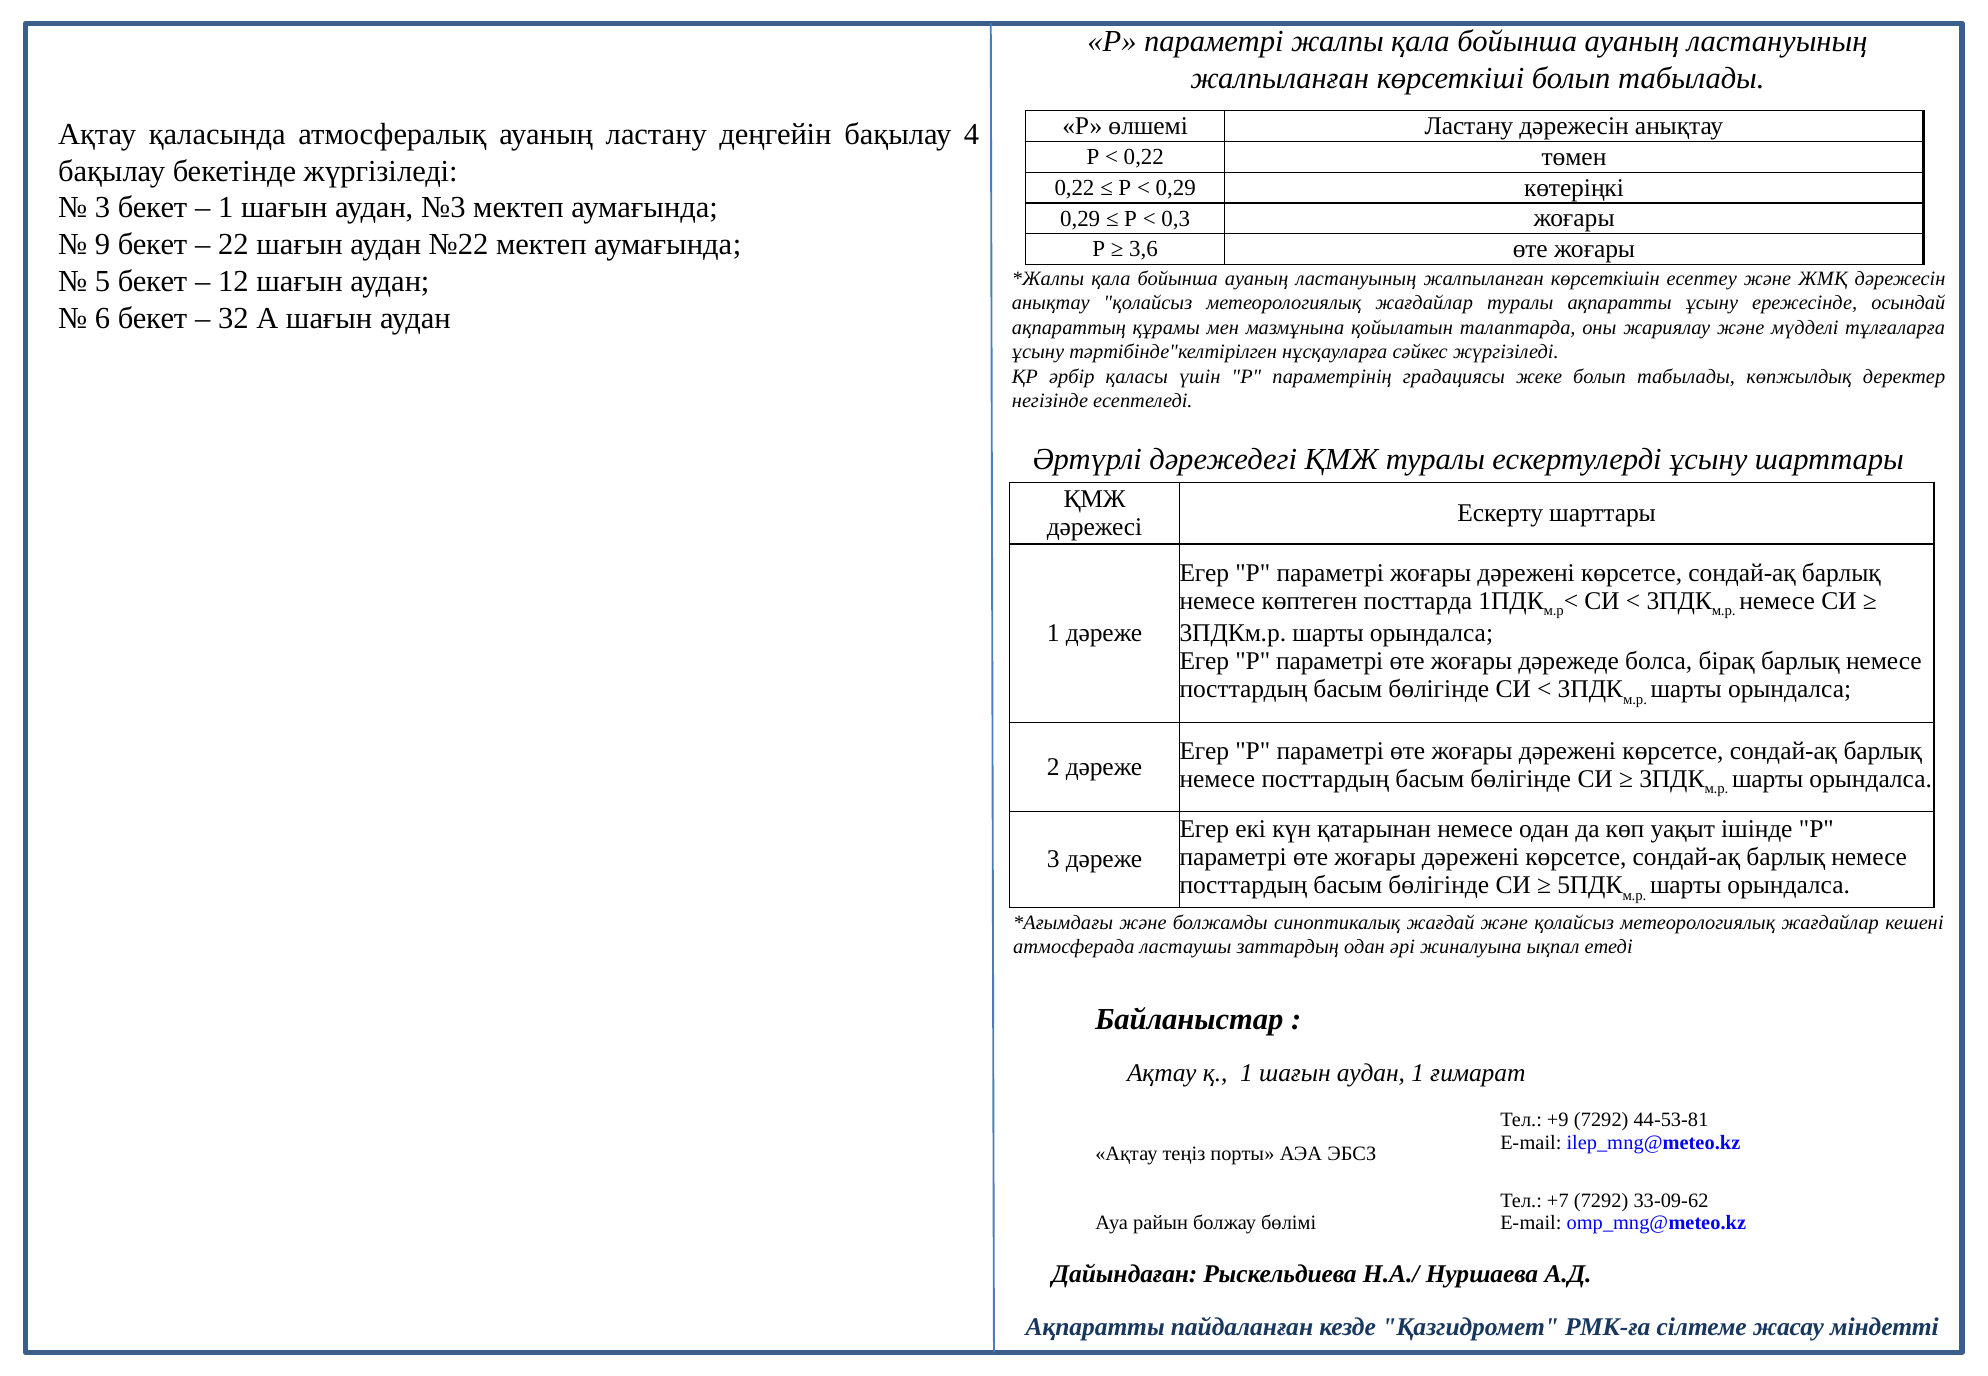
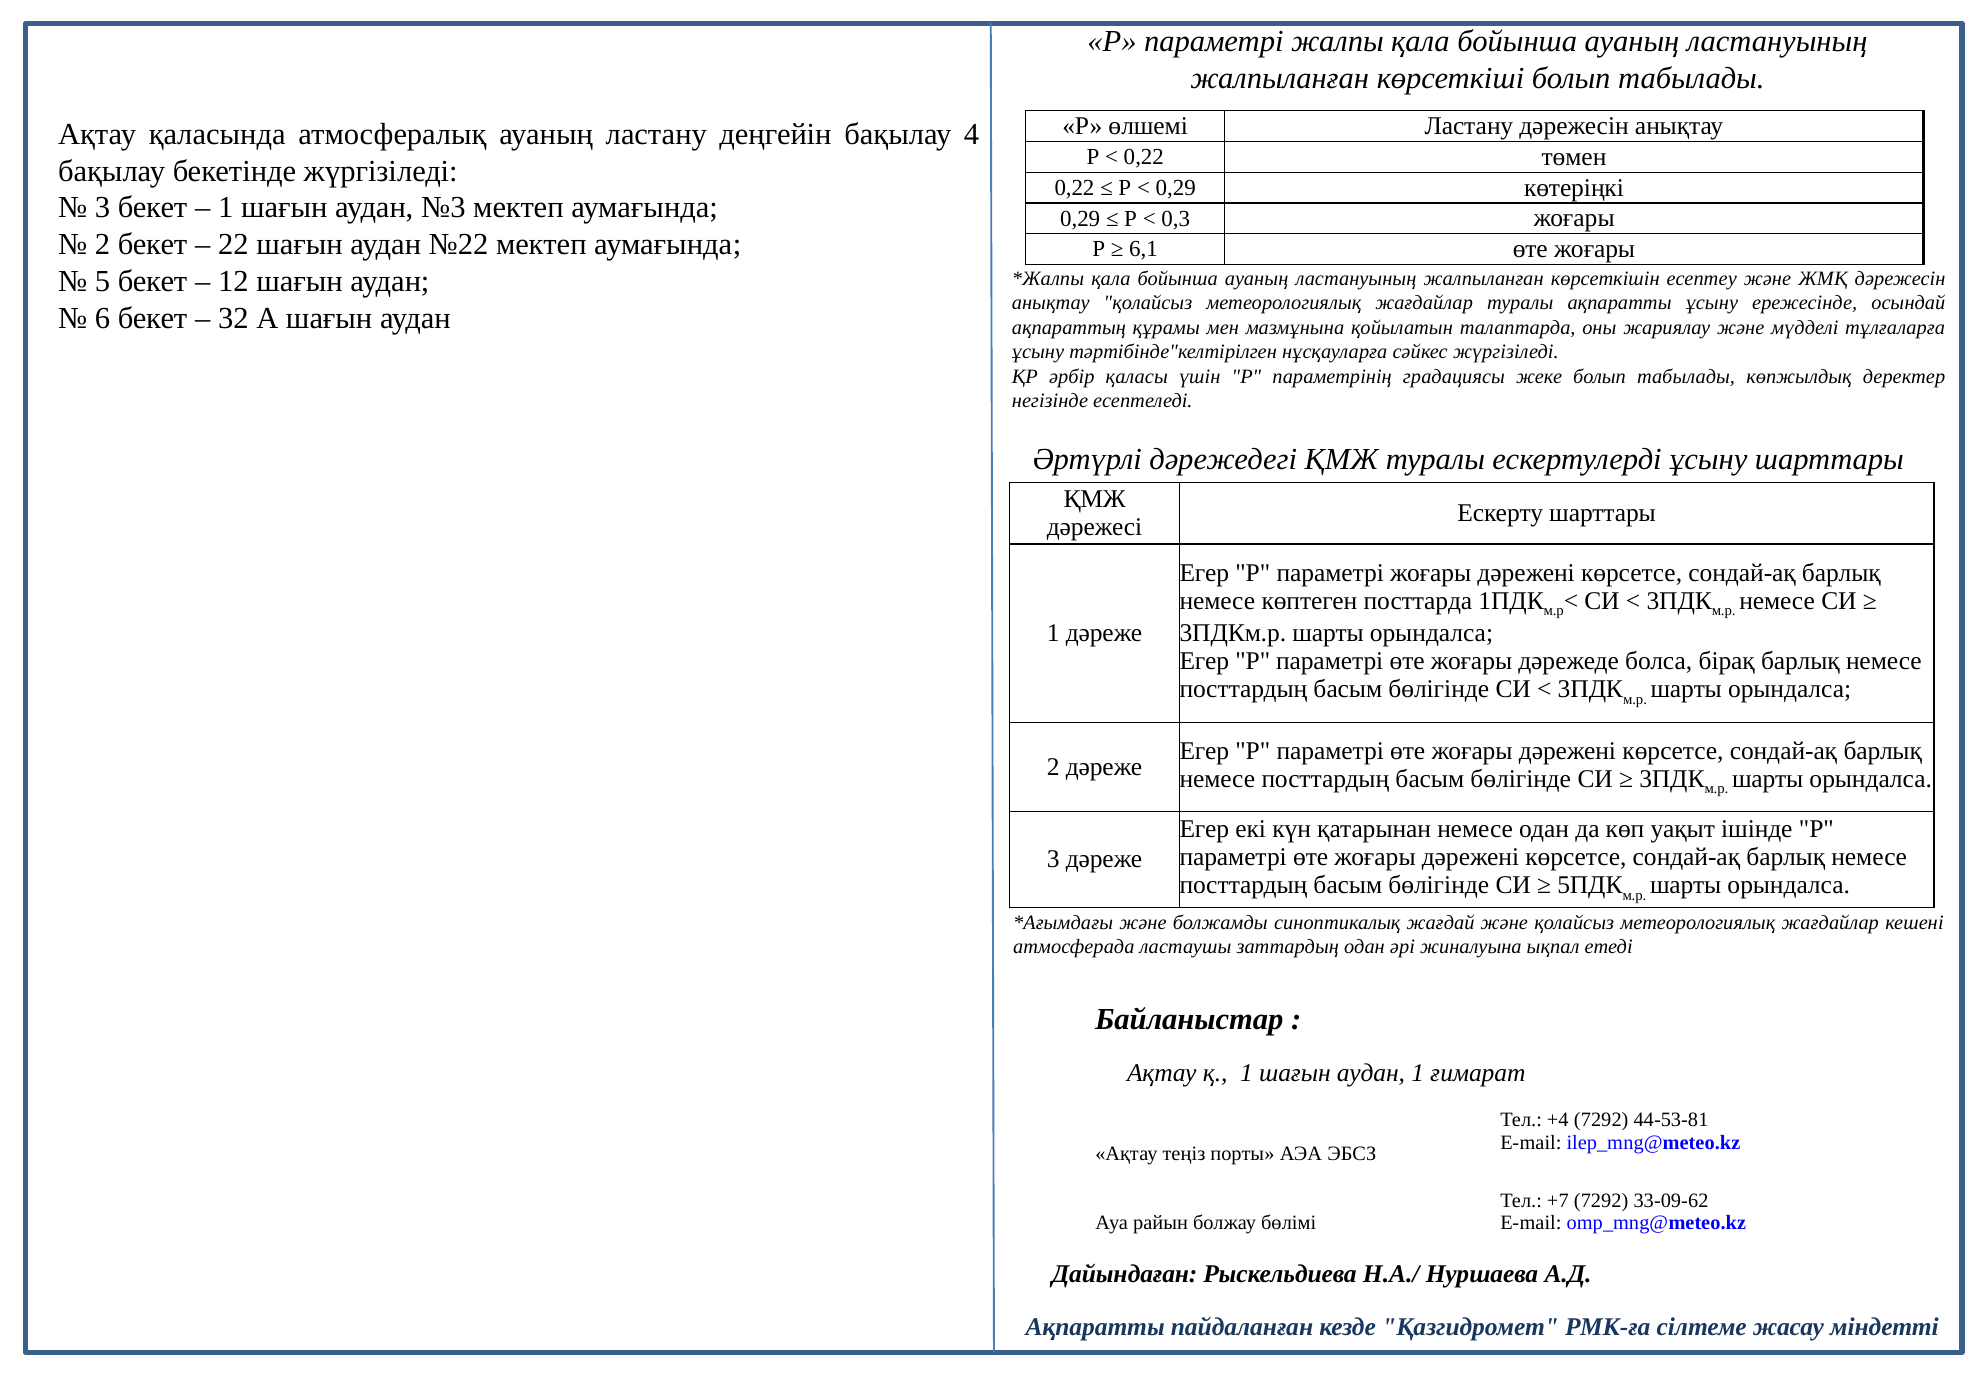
9 at (103, 245): 9 -> 2
3,6: 3,6 -> 6,1
+9: +9 -> +4
